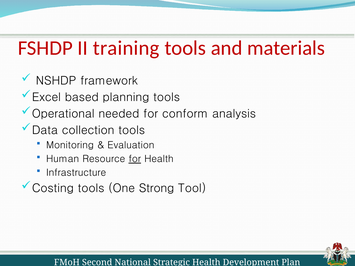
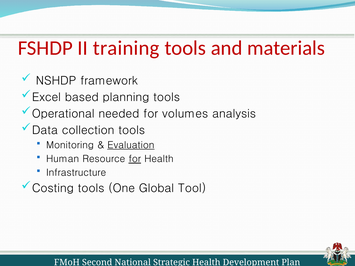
conform: conform -> volumes
Evaluation underline: none -> present
Strong: Strong -> Global
